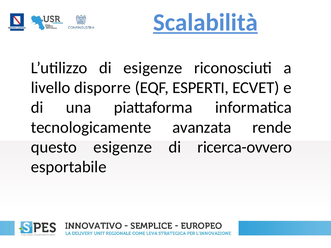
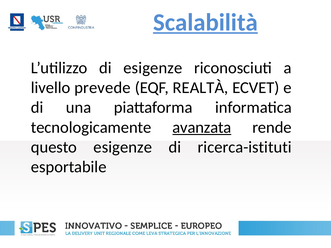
disporre: disporre -> prevede
ESPERTI: ESPERTI -> REALTÀ
avanzata underline: none -> present
ricerca-ovvero: ricerca-ovvero -> ricerca-istituti
